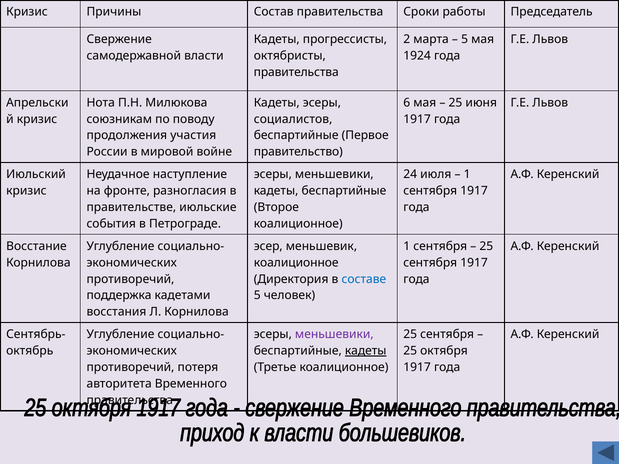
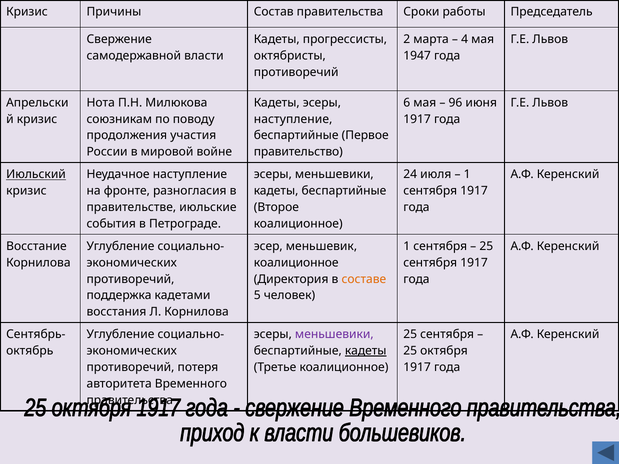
5 at (465, 39): 5 -> 4
1924: 1924 -> 1947
правительства at (296, 72): правительства -> противоречий
25 at (455, 103): 25 -> 96
социалистов at (293, 119): социалистов -> наступление
Июльский underline: none -> present
составе colour: blue -> orange
